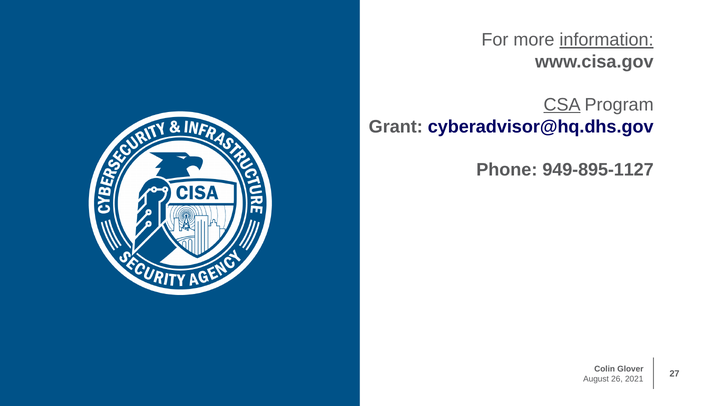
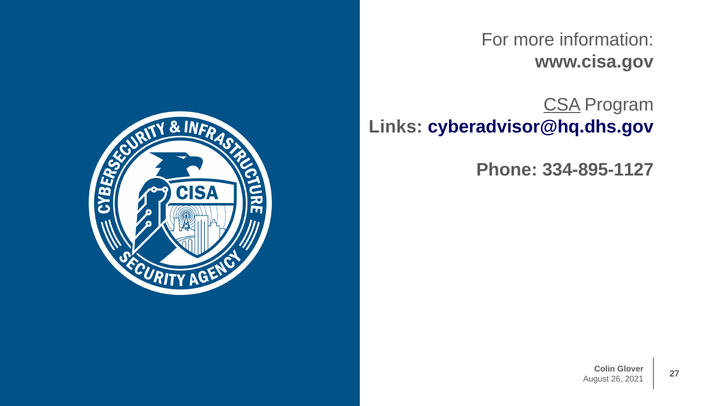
information underline: present -> none
Grant: Grant -> Links
949-895-1127: 949-895-1127 -> 334-895-1127
